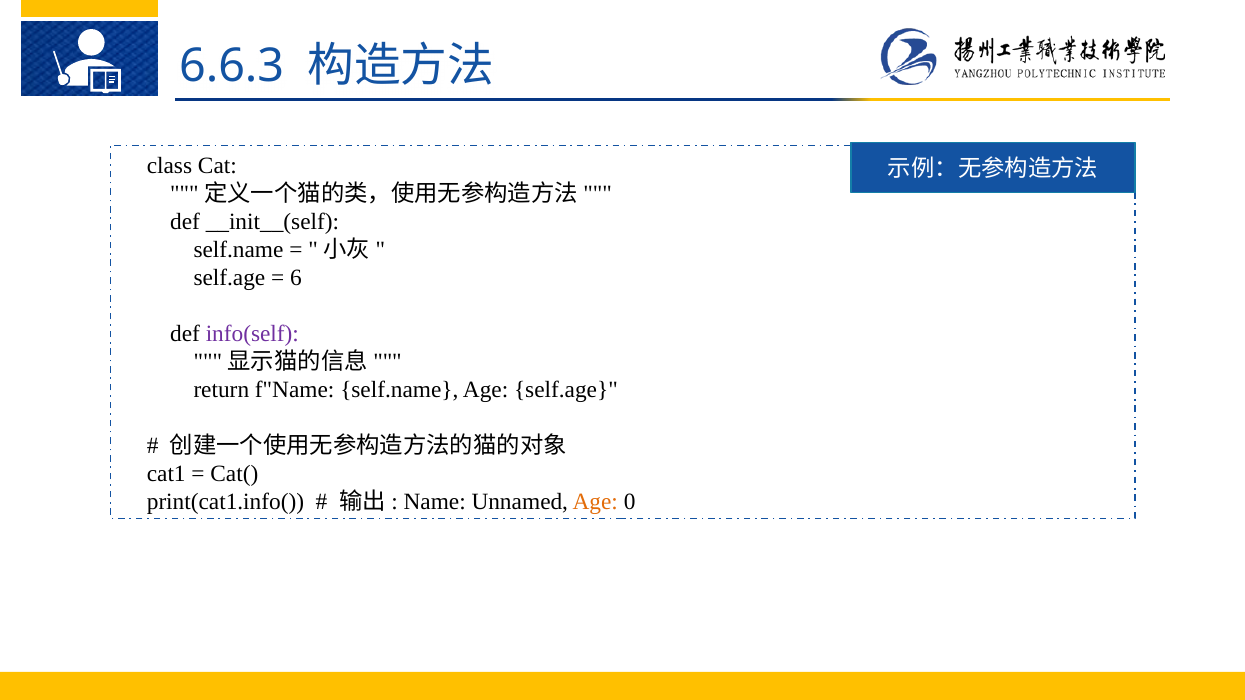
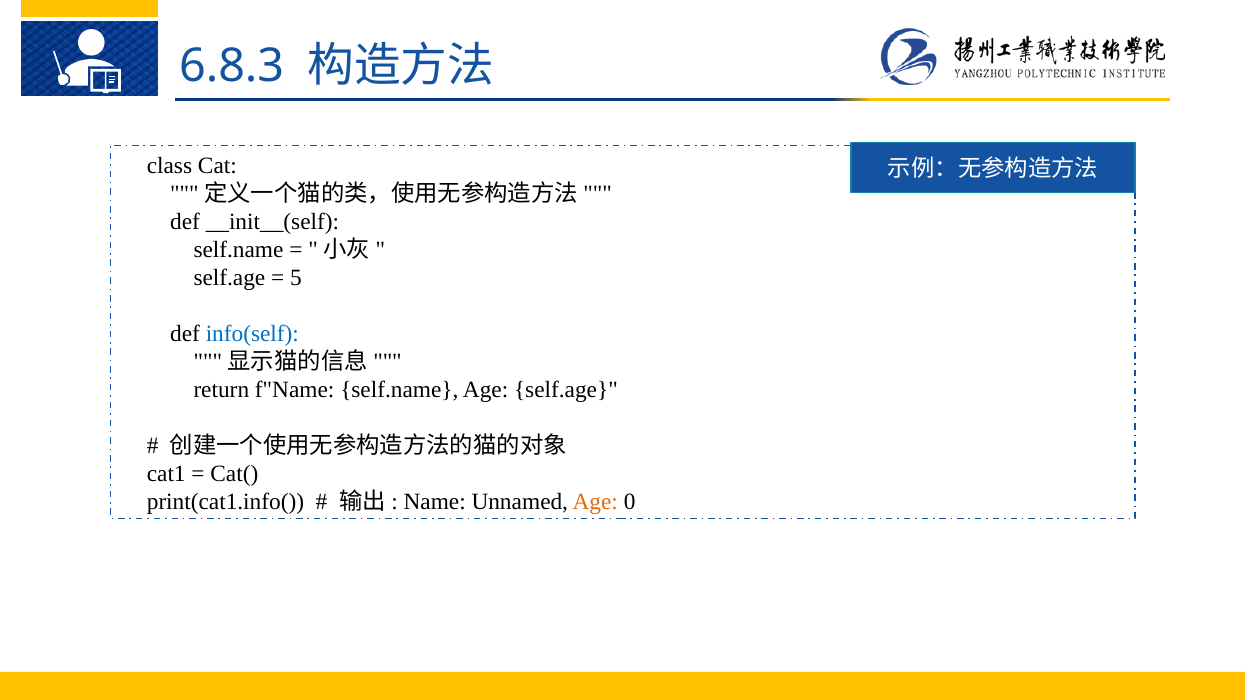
6.6.3: 6.6.3 -> 6.8.3
6: 6 -> 5
info(self colour: purple -> blue
